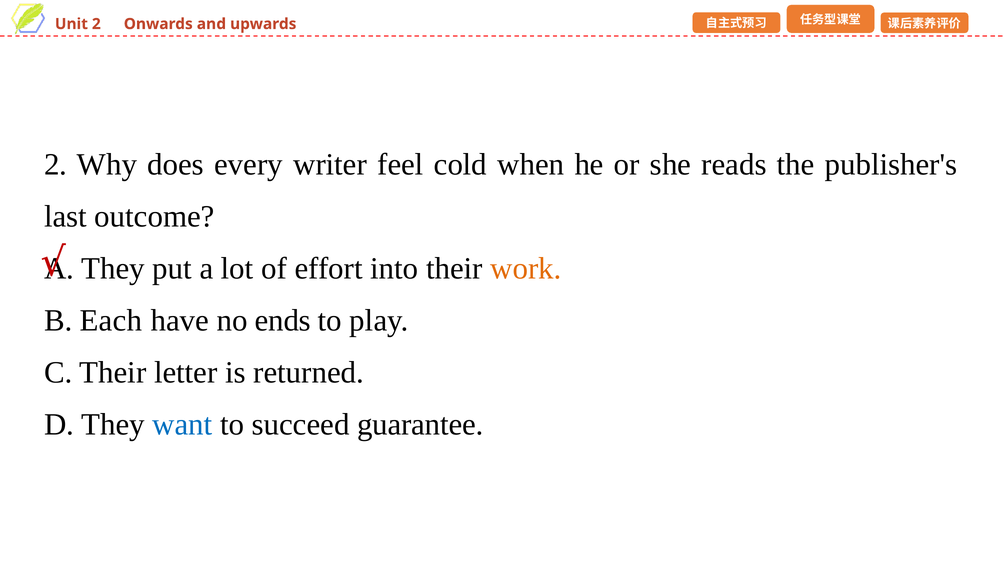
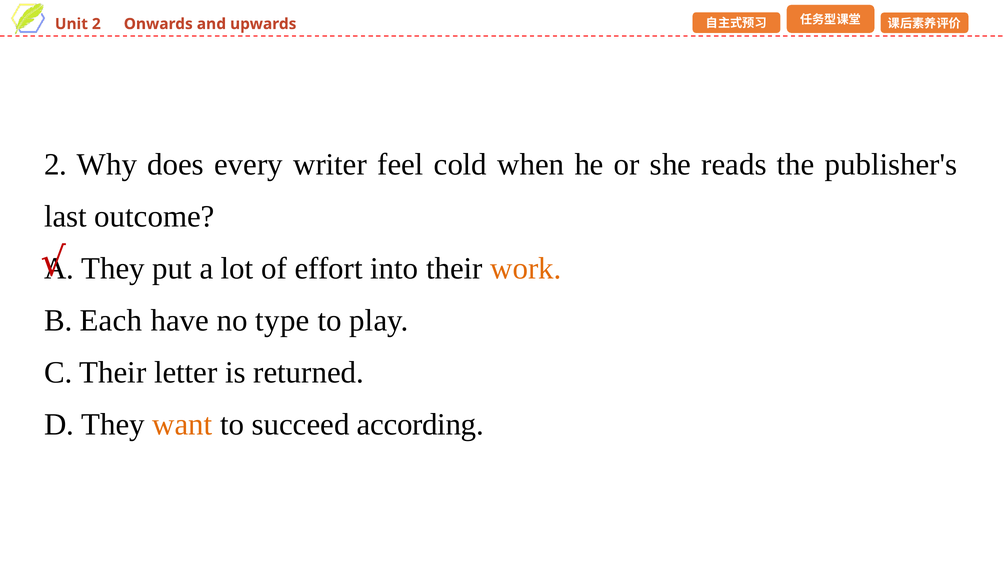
ends: ends -> type
want colour: blue -> orange
guarantee: guarantee -> according
